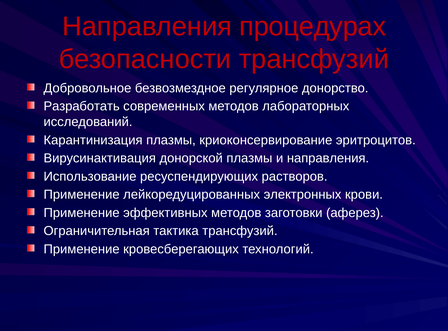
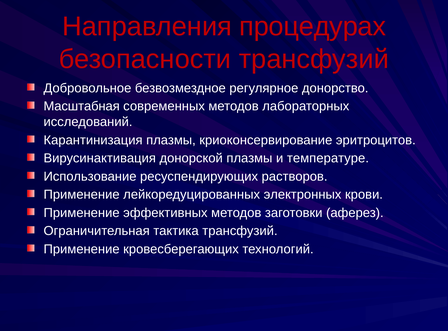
Разработать: Разработать -> Масштабная
и направления: направления -> температуре
